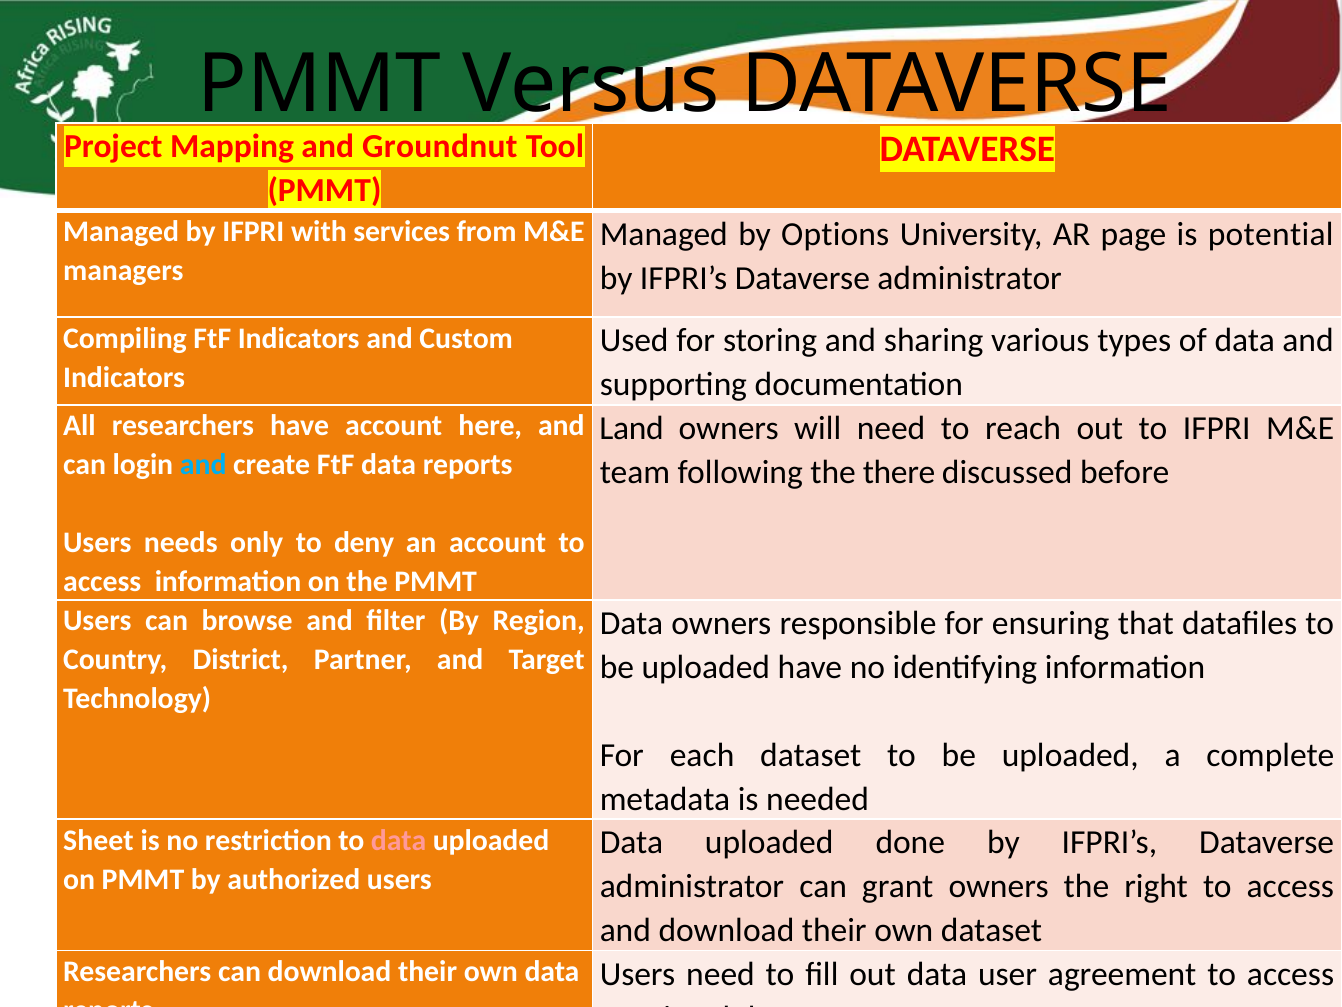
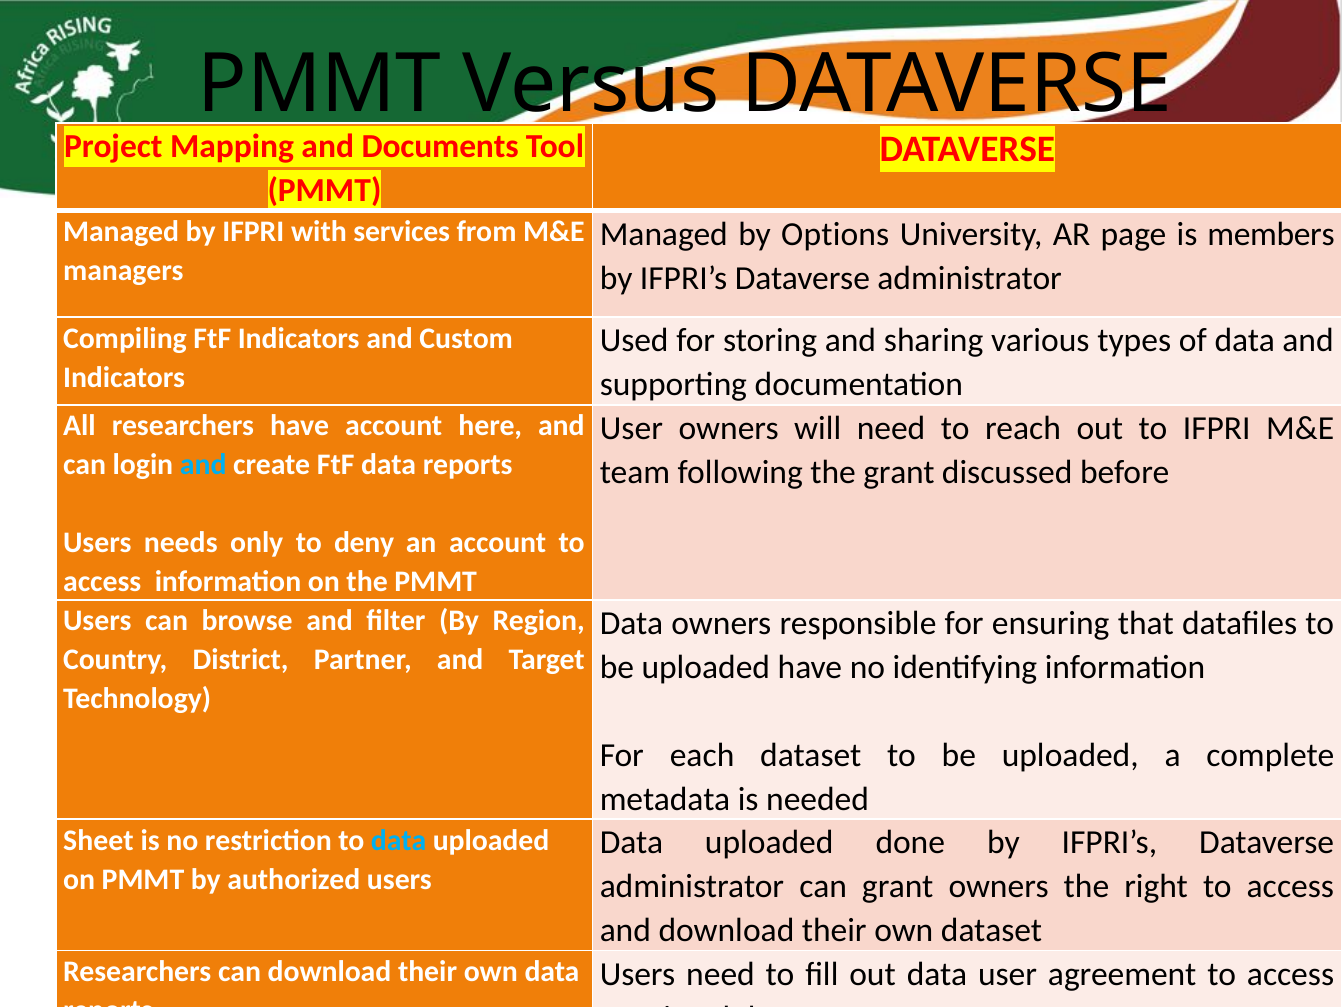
Groundnut: Groundnut -> Documents
potential: potential -> members
Land at (632, 428): Land -> User
the there: there -> grant
data at (399, 840) colour: pink -> light blue
